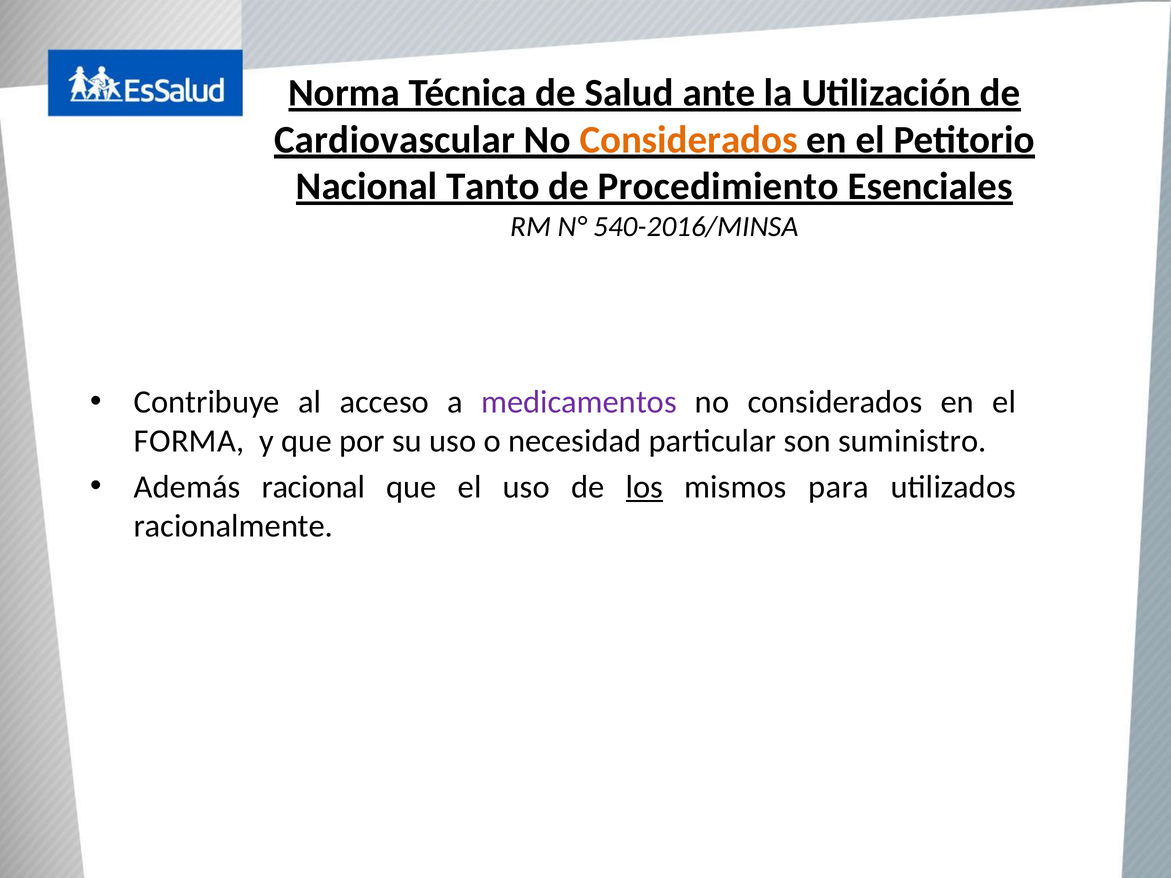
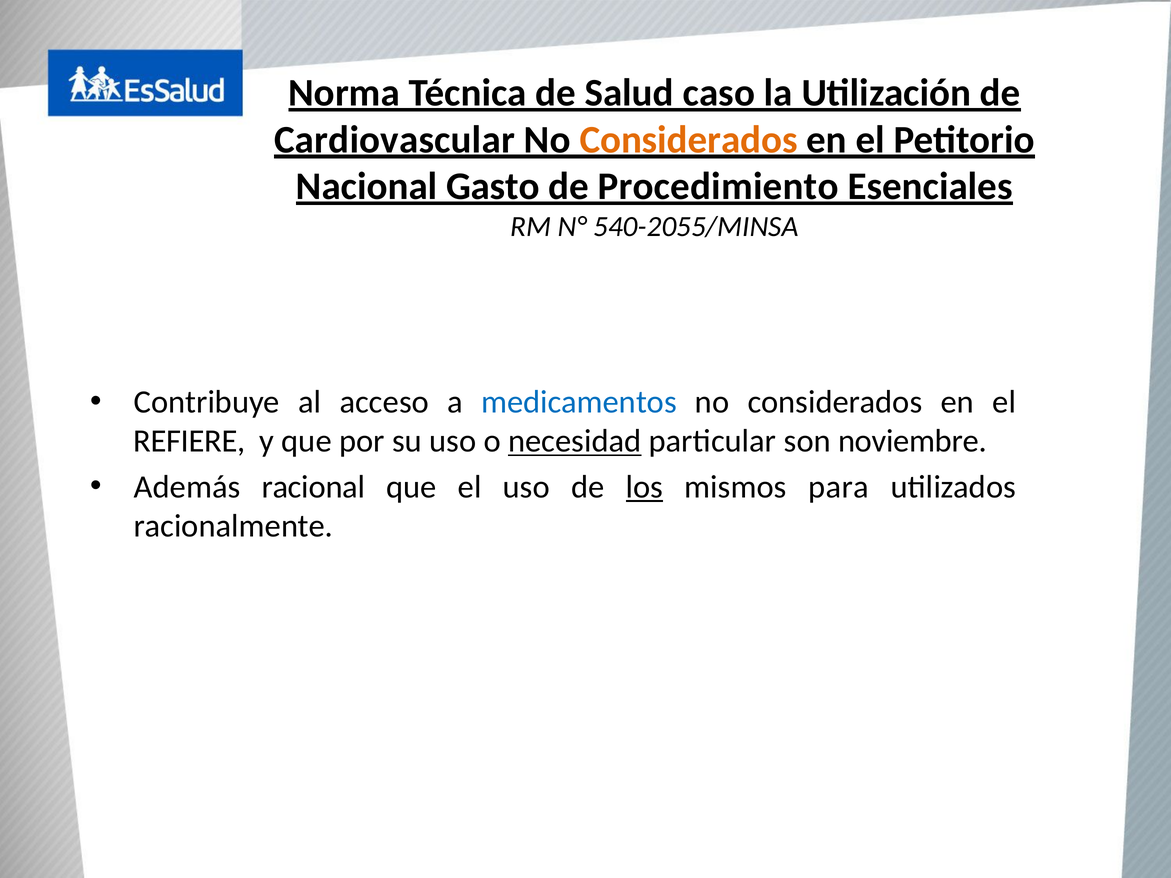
ante: ante -> caso
Tanto: Tanto -> Gasto
540-2016/MINSA: 540-2016/MINSA -> 540-2055/MINSA
medicamentos colour: purple -> blue
FORMA: FORMA -> REFIERE
necesidad underline: none -> present
suministro: suministro -> noviembre
